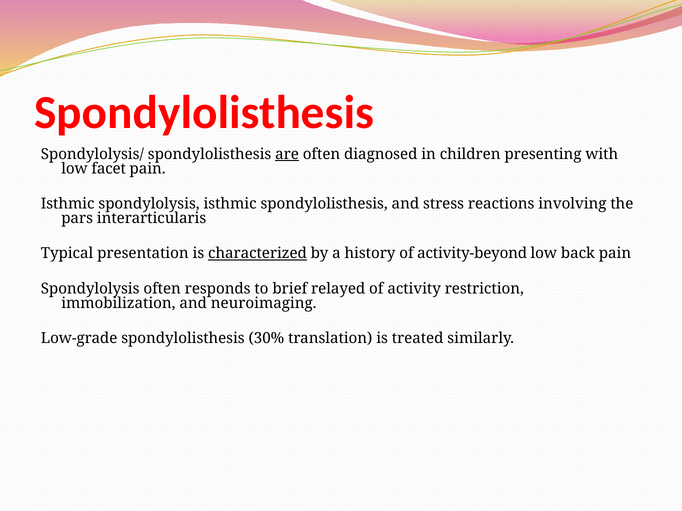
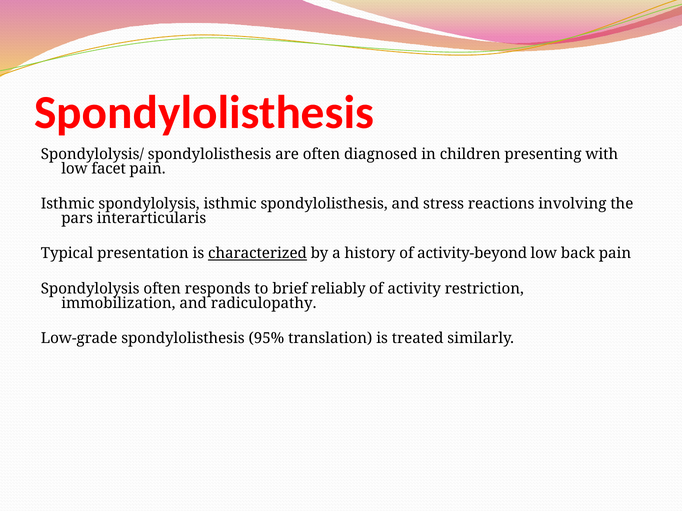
are underline: present -> none
relayed: relayed -> reliably
neuroimaging: neuroimaging -> radiculopathy
30%: 30% -> 95%
